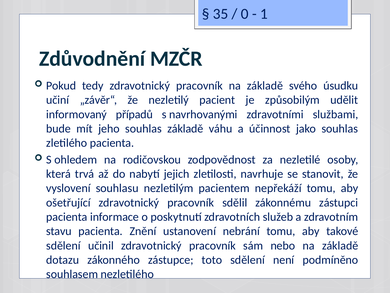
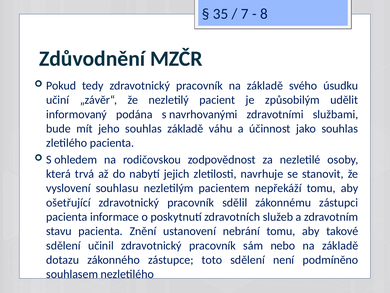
0: 0 -> 7
1: 1 -> 8
případů: případů -> podána
